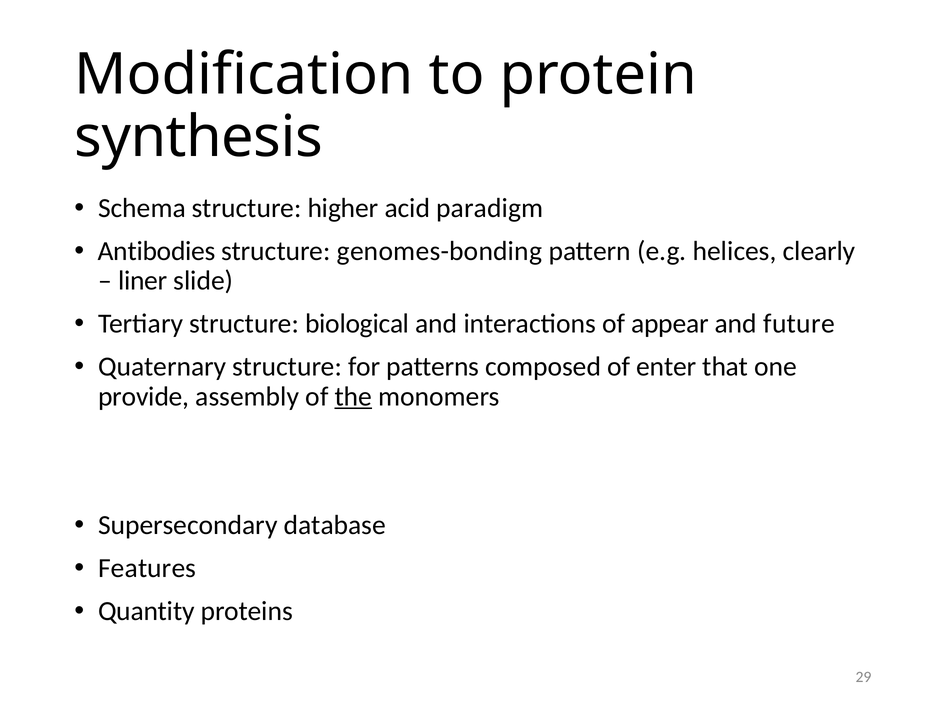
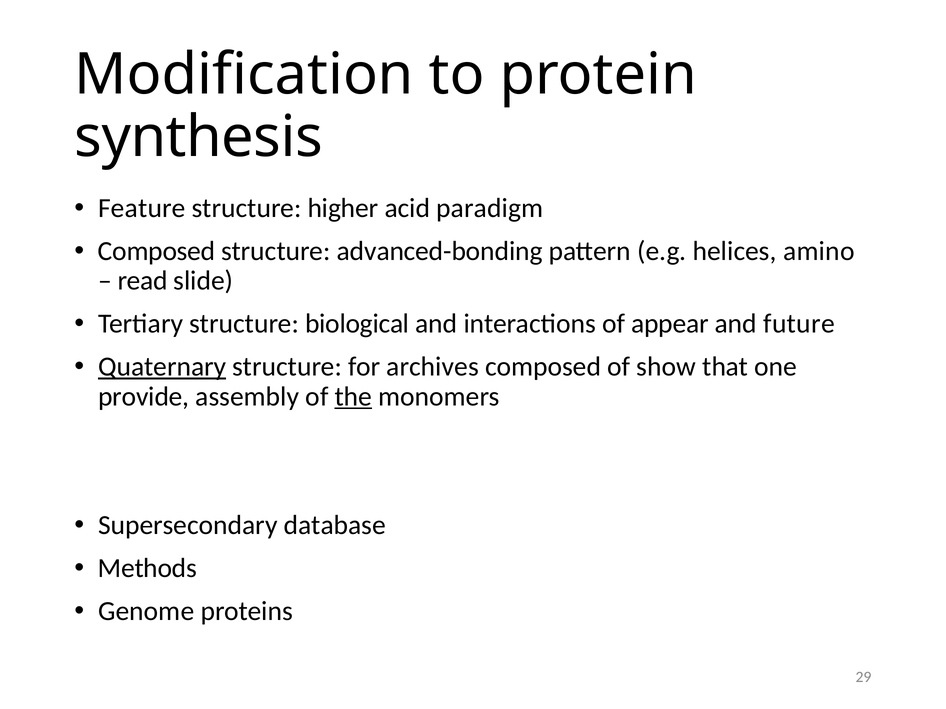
Schema: Schema -> Feature
Antibodies at (157, 251): Antibodies -> Composed
genomes-bonding: genomes-bonding -> advanced-bonding
clearly: clearly -> amino
liner: liner -> read
Quaternary underline: none -> present
patterns: patterns -> archives
enter: enter -> show
Features: Features -> Methods
Quantity: Quantity -> Genome
